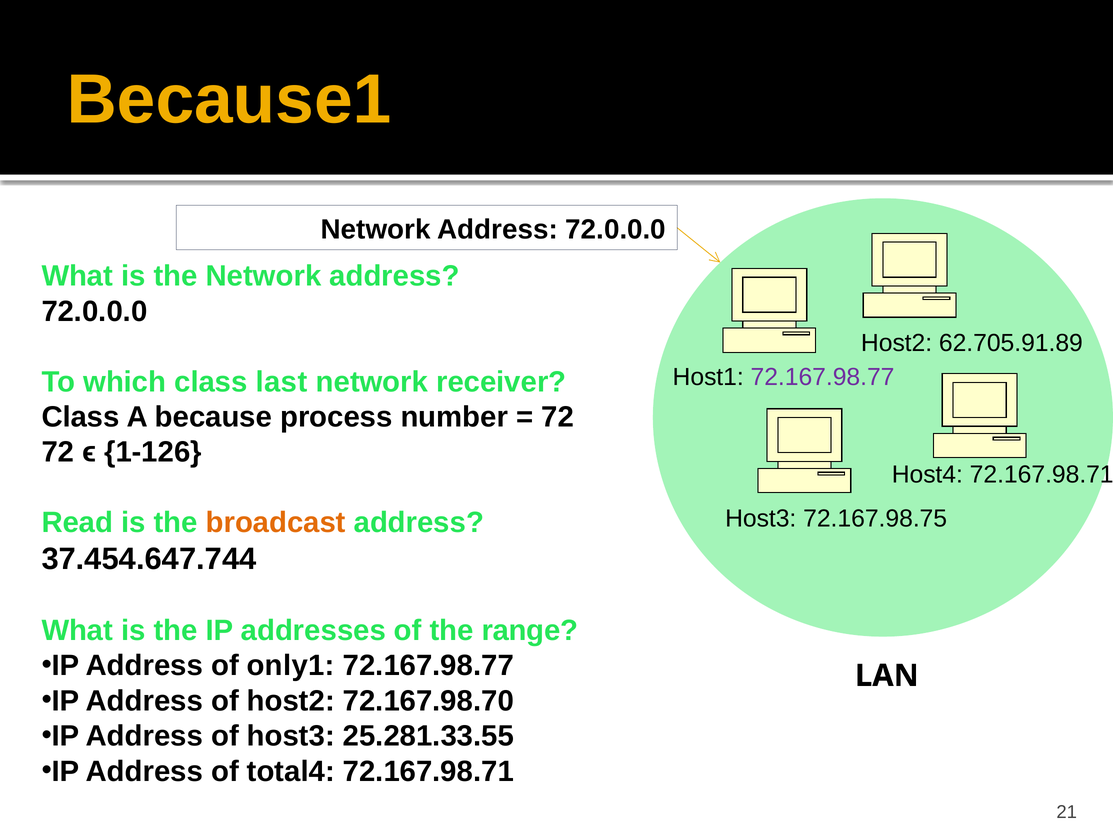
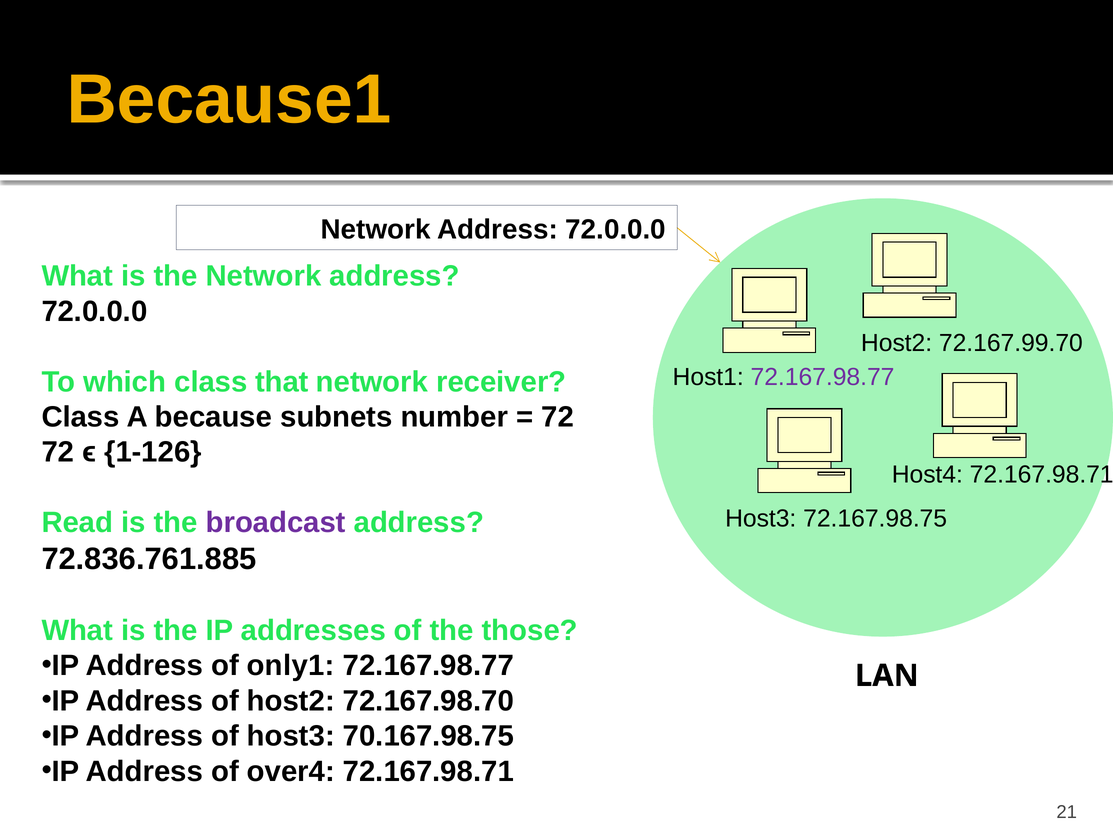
62.705.91.89: 62.705.91.89 -> 72.167.99.70
last: last -> that
process: process -> subnets
broadcast colour: orange -> purple
37.454.647.744: 37.454.647.744 -> 72.836.761.885
range: range -> those
25.281.33.55: 25.281.33.55 -> 70.167.98.75
total4: total4 -> over4
